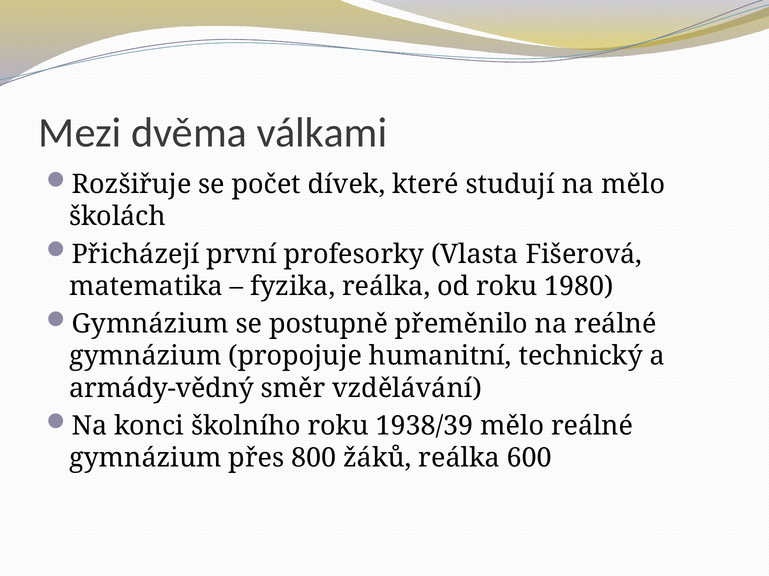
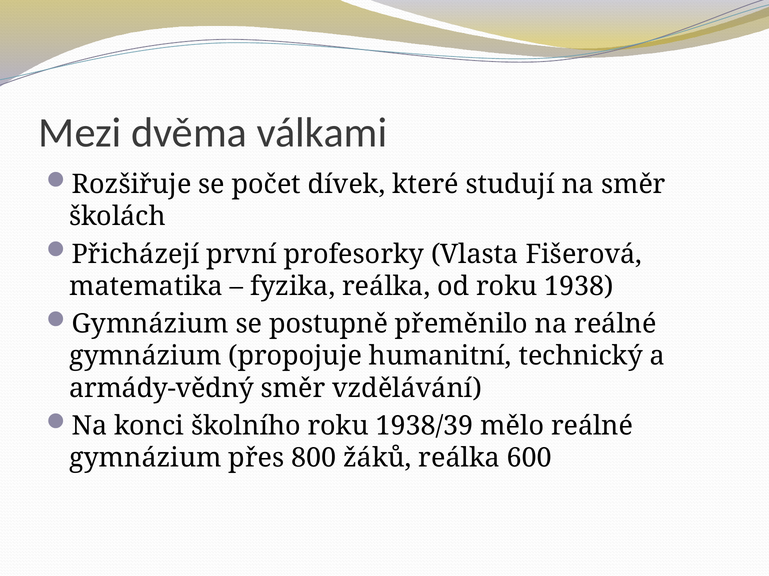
na mělo: mělo -> směr
1980: 1980 -> 1938
